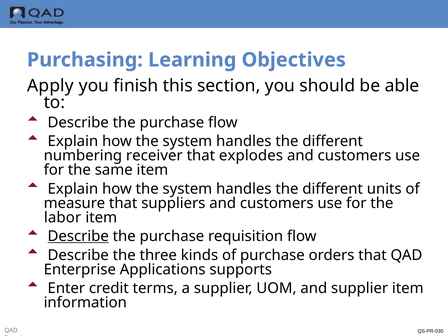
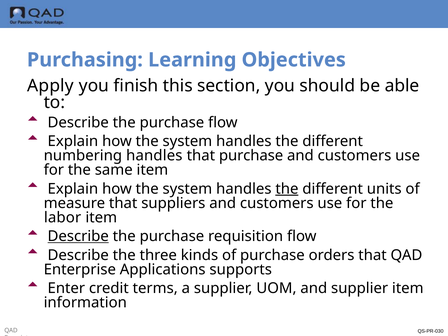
numbering receiver: receiver -> handles
that explodes: explodes -> purchase
the at (287, 189) underline: none -> present
